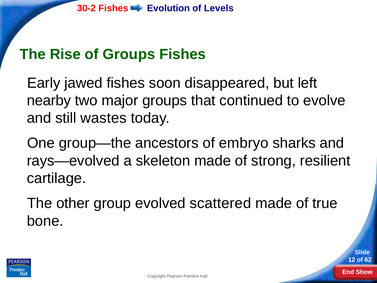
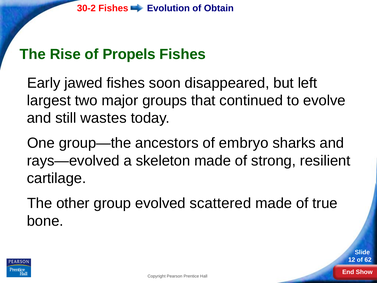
Levels: Levels -> Obtain
of Groups: Groups -> Propels
nearby: nearby -> largest
